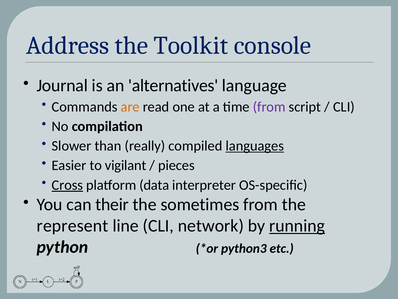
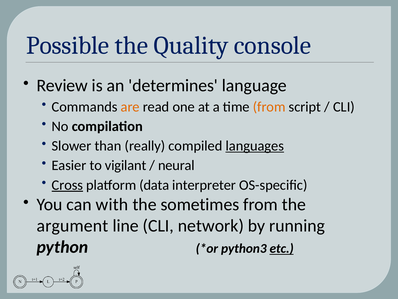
Address: Address -> Possible
Toolkit: Toolkit -> Quality
Journal: Journal -> Review
alternatives: alternatives -> determines
from at (269, 107) colour: purple -> orange
pieces: pieces -> neural
their: their -> with
represent: represent -> argument
running underline: present -> none
etc underline: none -> present
